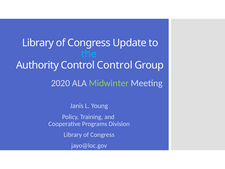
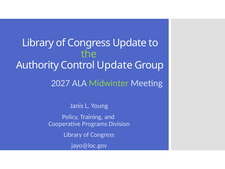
the colour: light blue -> light green
Control Control: Control -> Update
2020: 2020 -> 2027
